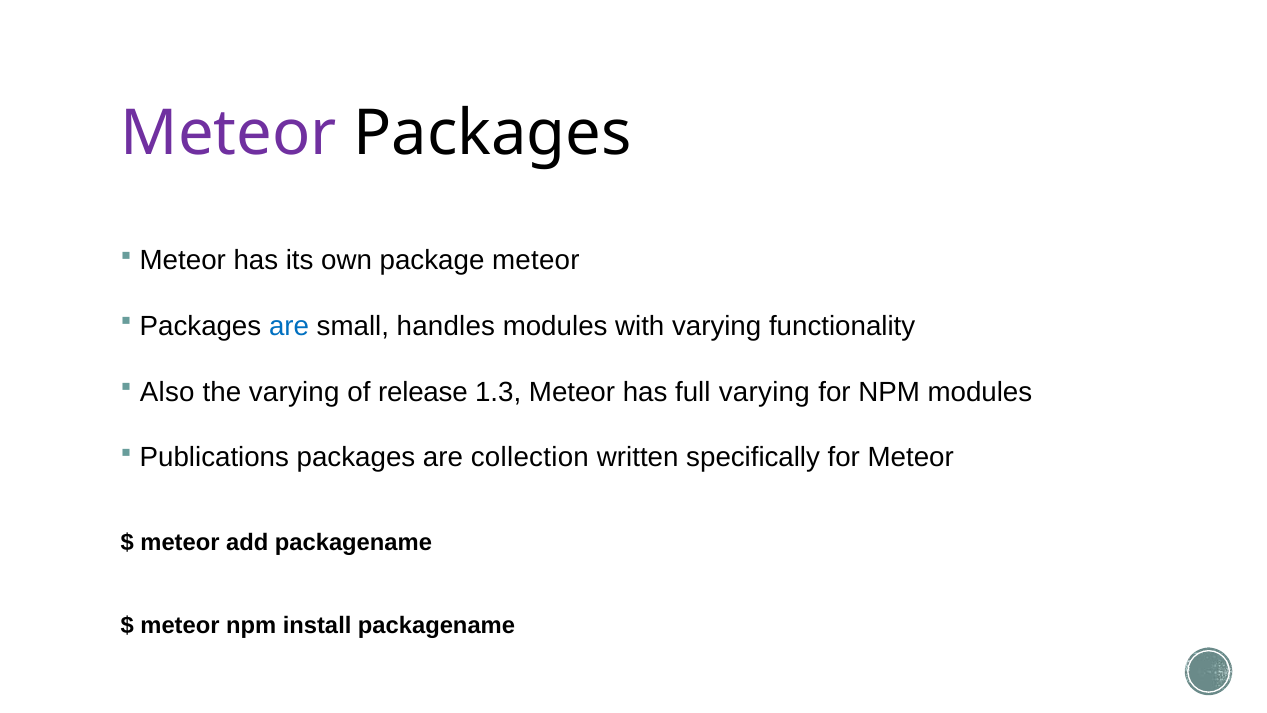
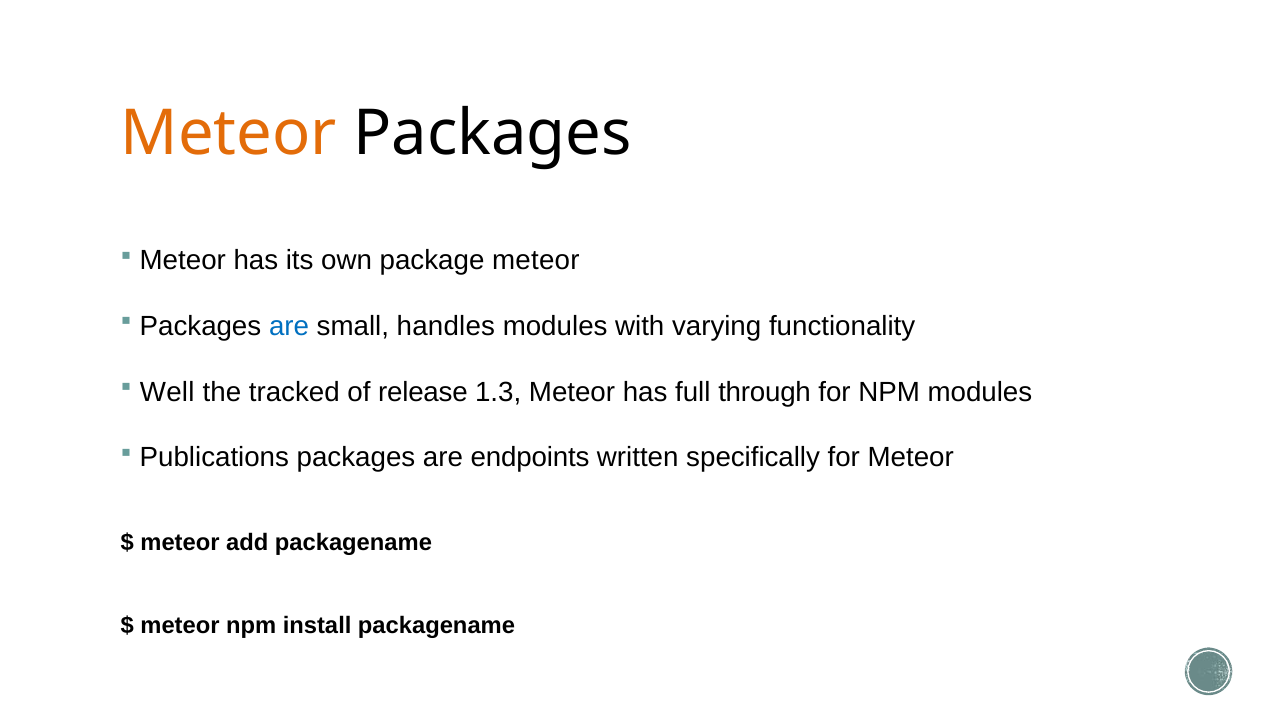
Meteor at (229, 134) colour: purple -> orange
Also: Also -> Well
the varying: varying -> tracked
full varying: varying -> through
collection: collection -> endpoints
